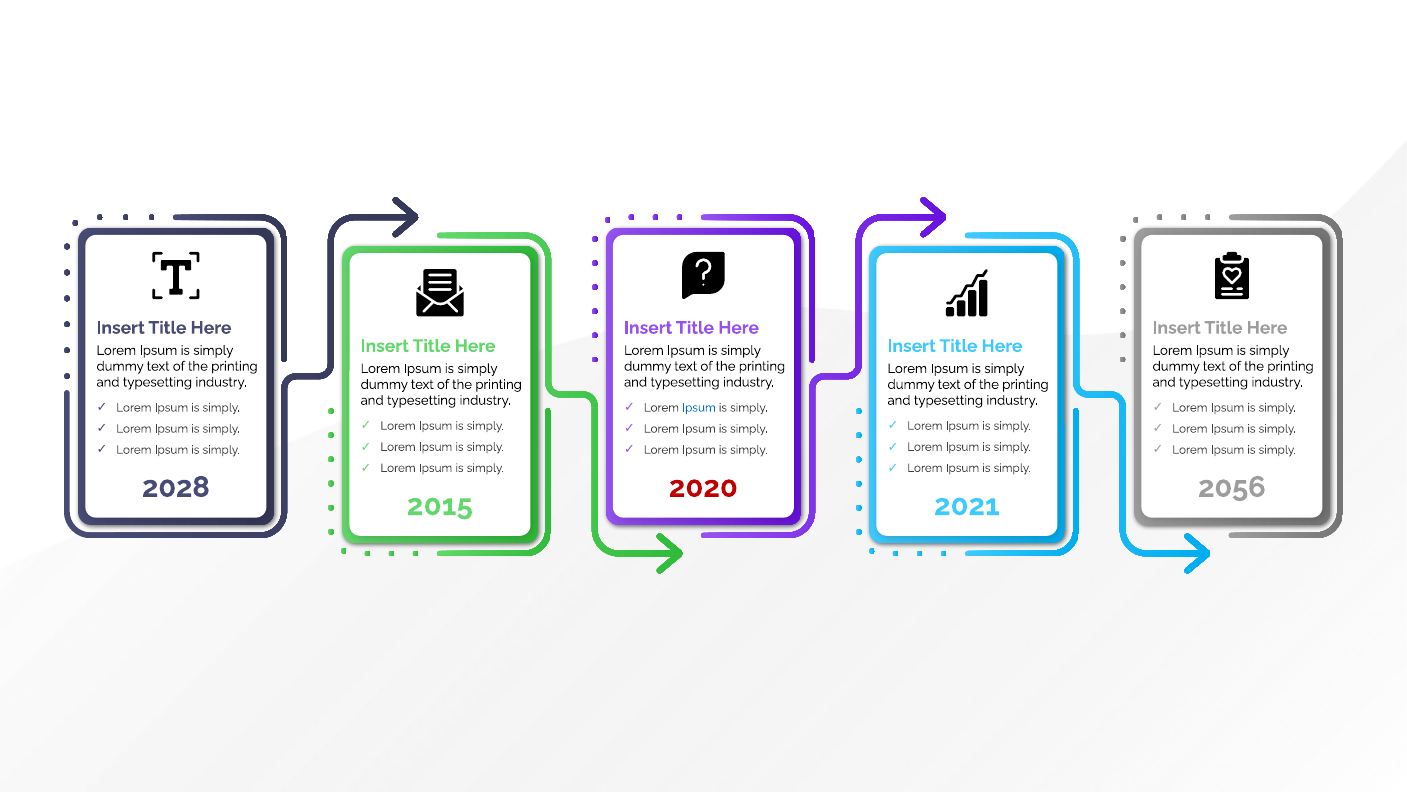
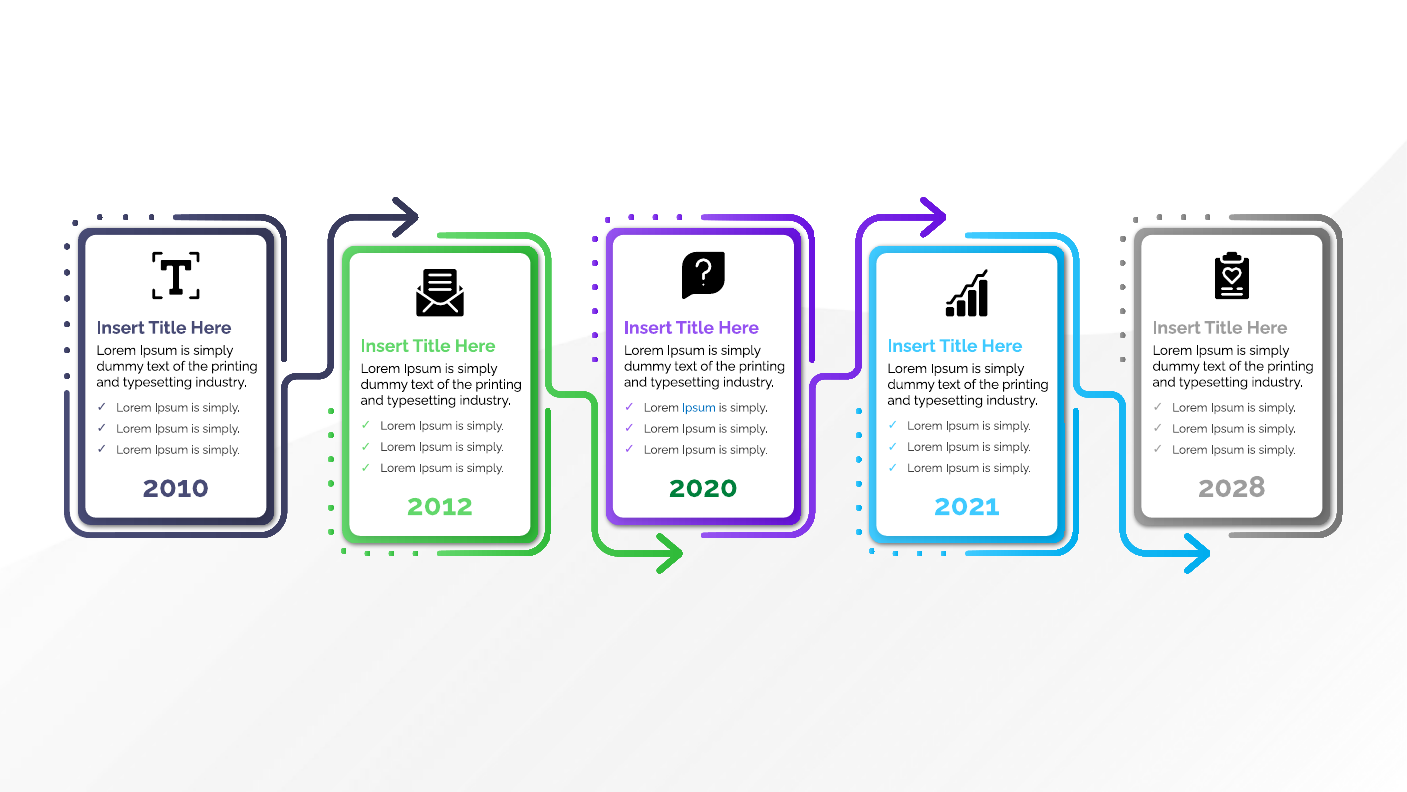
2028: 2028 -> 2010
2020 colour: red -> green
2056: 2056 -> 2028
2015: 2015 -> 2012
